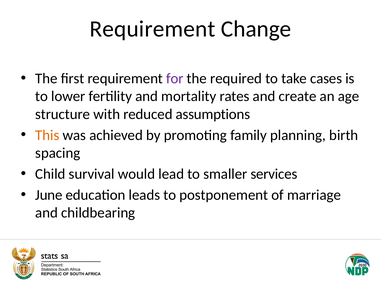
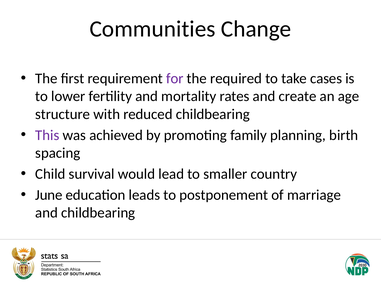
Requirement at (152, 29): Requirement -> Communities
reduced assumptions: assumptions -> childbearing
This colour: orange -> purple
services: services -> country
